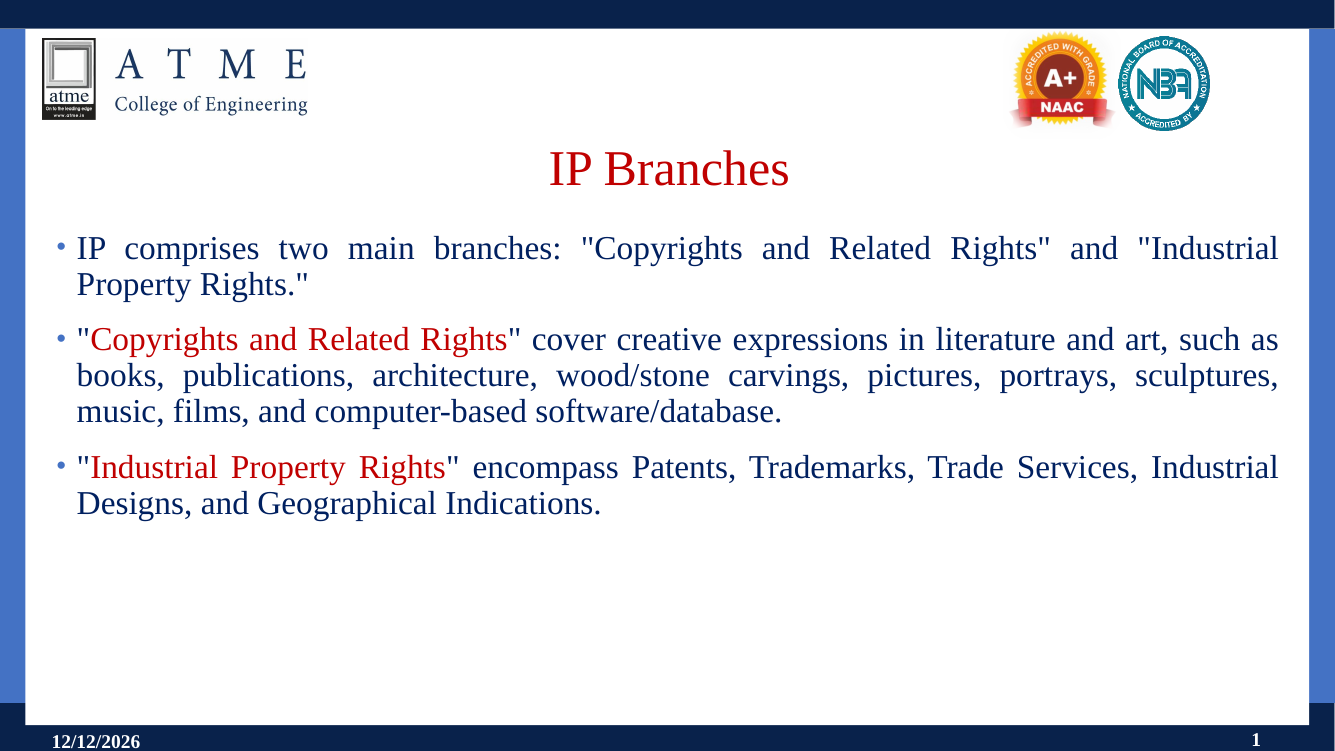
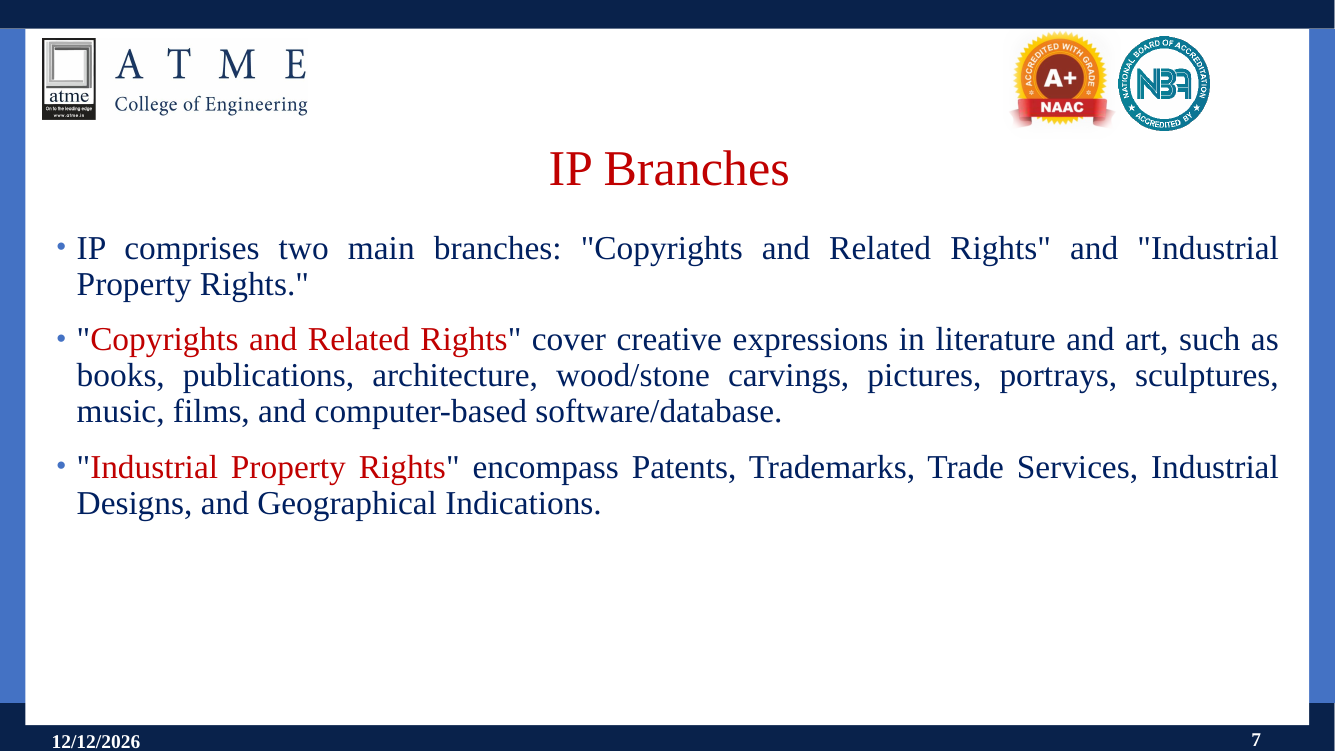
1: 1 -> 7
